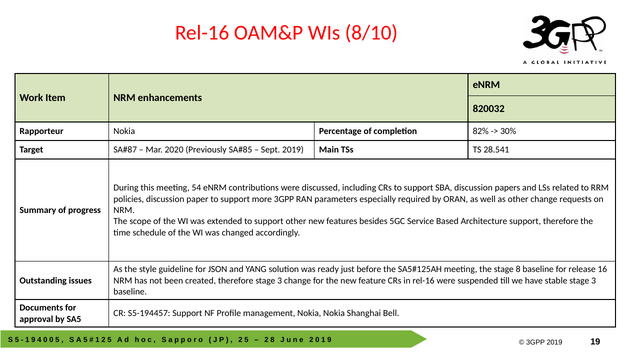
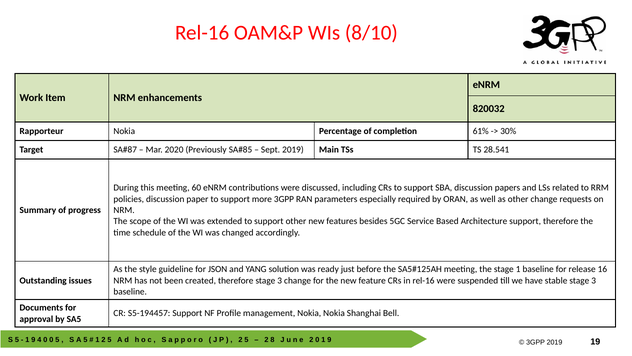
82%: 82% -> 61%
54: 54 -> 60
stage 8: 8 -> 1
